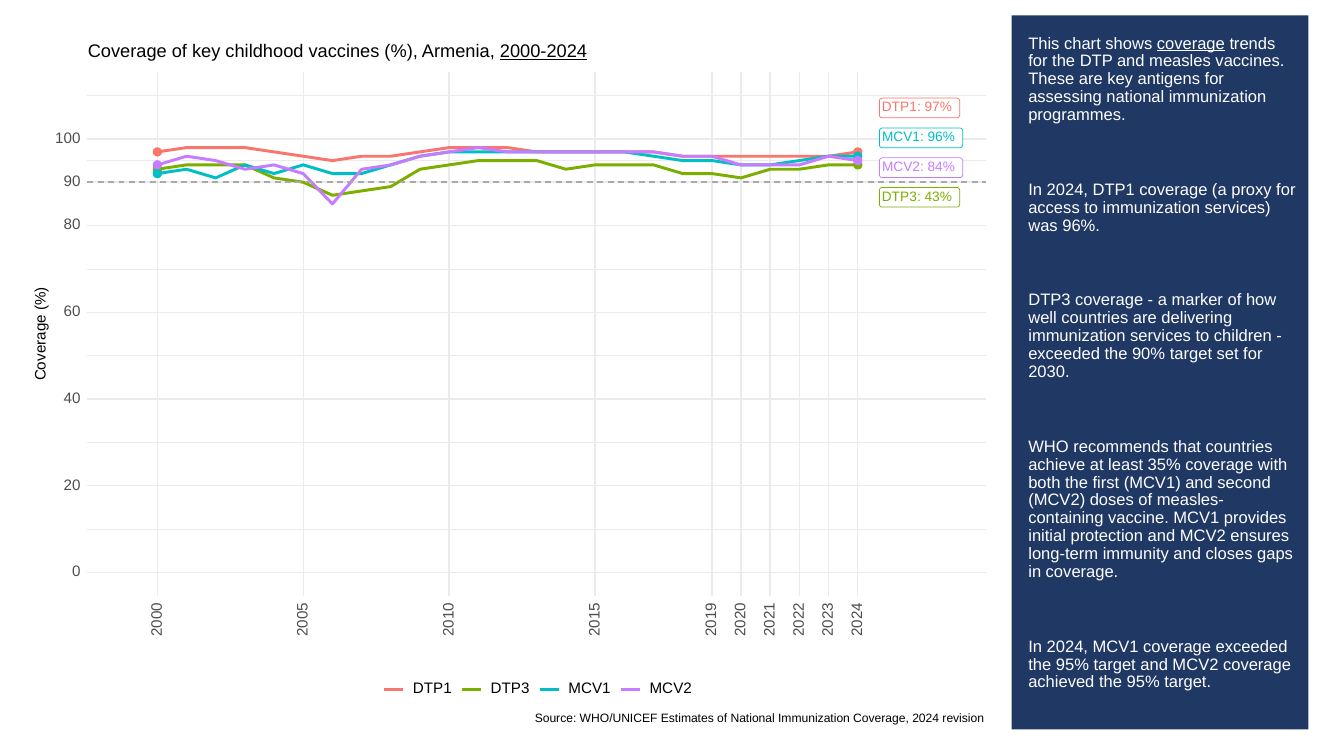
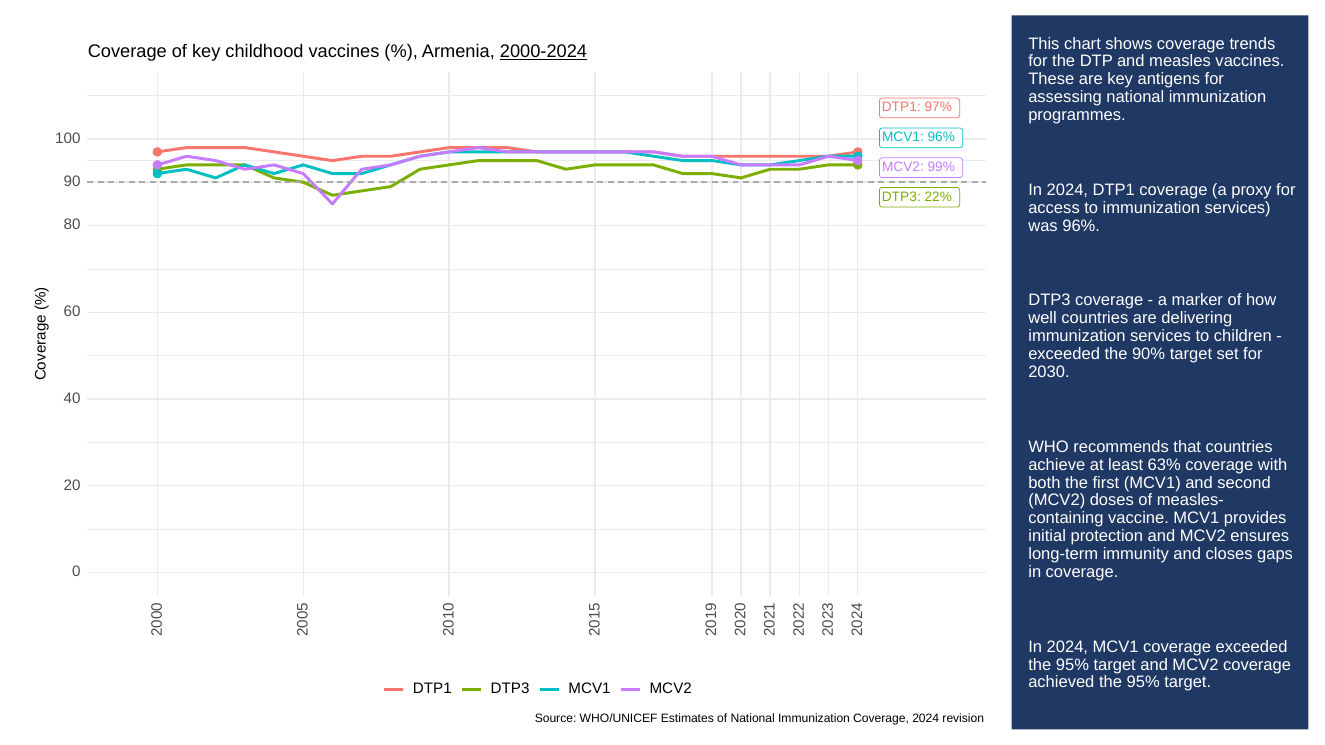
coverage at (1191, 44) underline: present -> none
84%: 84% -> 99%
43%: 43% -> 22%
35%: 35% -> 63%
